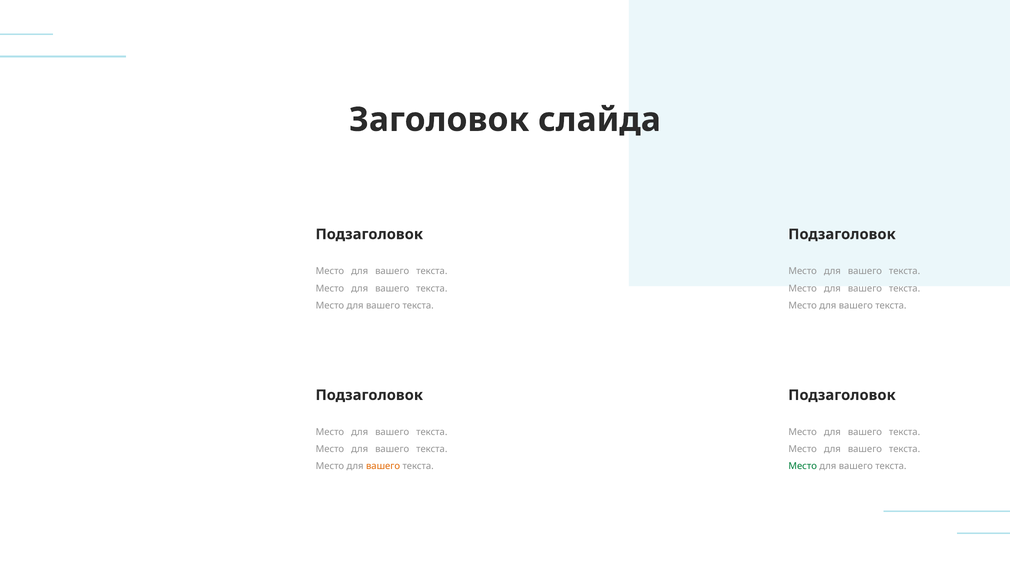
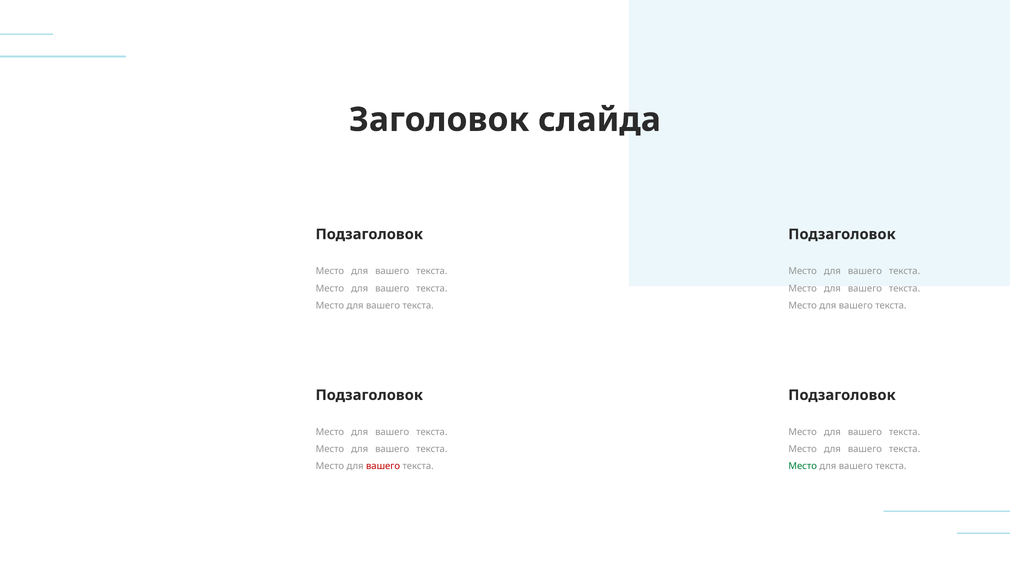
вашего at (383, 466) colour: orange -> red
